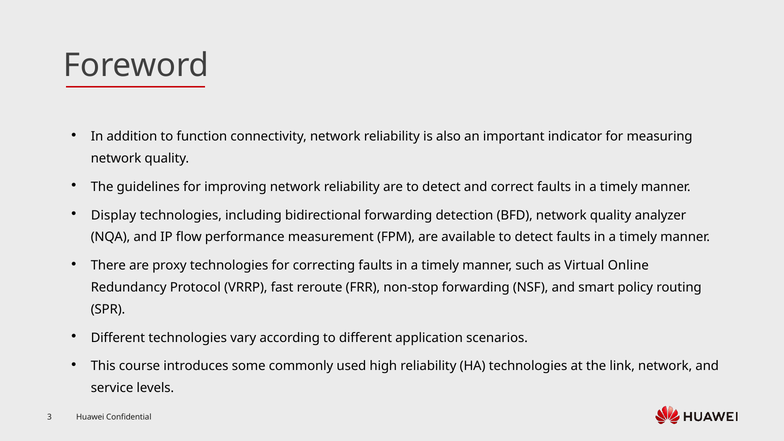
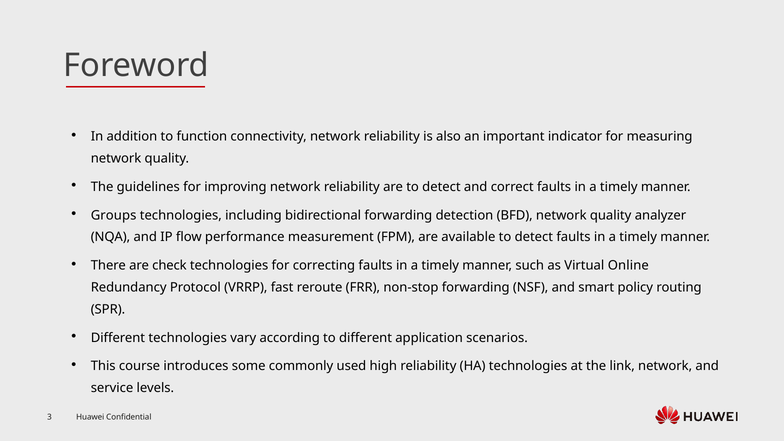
Display: Display -> Groups
proxy: proxy -> check
